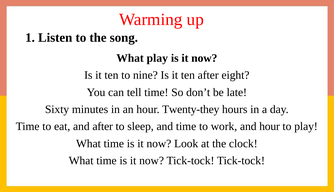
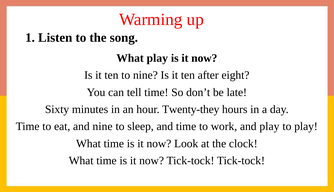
and after: after -> nine
and hour: hour -> play
